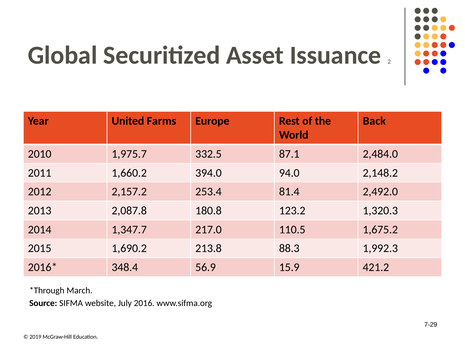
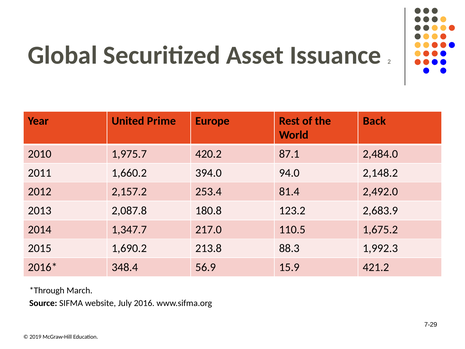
Farms: Farms -> Prime
332.5: 332.5 -> 420.2
1,320.3: 1,320.3 -> 2,683.9
